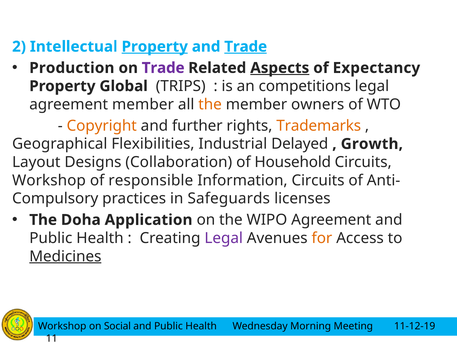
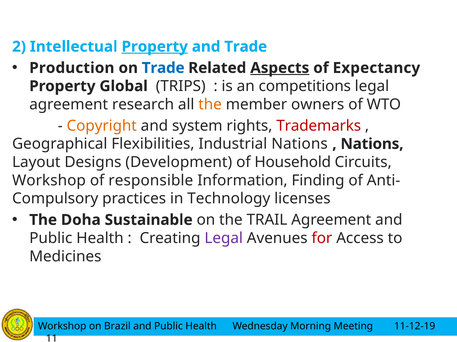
Trade at (246, 47) underline: present -> none
Trade at (163, 68) colour: purple -> blue
agreement member: member -> research
further: further -> system
Trademarks colour: orange -> red
Industrial Delayed: Delayed -> Nations
Growth at (372, 144): Growth -> Nations
Collaboration: Collaboration -> Development
Information Circuits: Circuits -> Finding
Safeguards: Safeguards -> Technology
Application: Application -> Sustainable
WIPO: WIPO -> TRAIL
for colour: orange -> red
Medicines underline: present -> none
Social: Social -> Brazil
